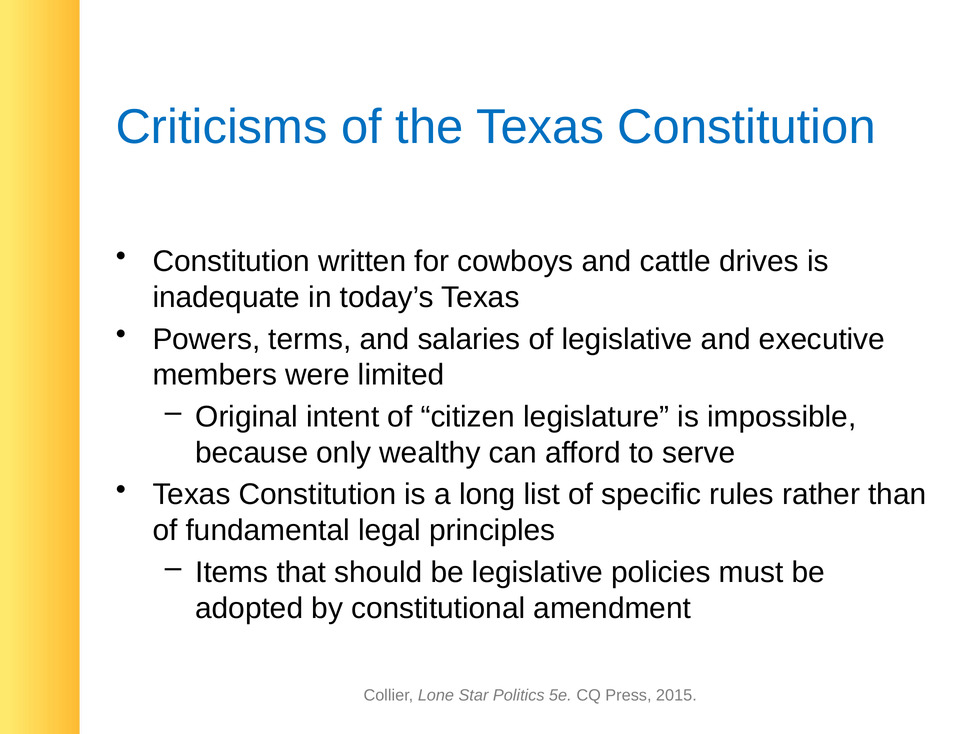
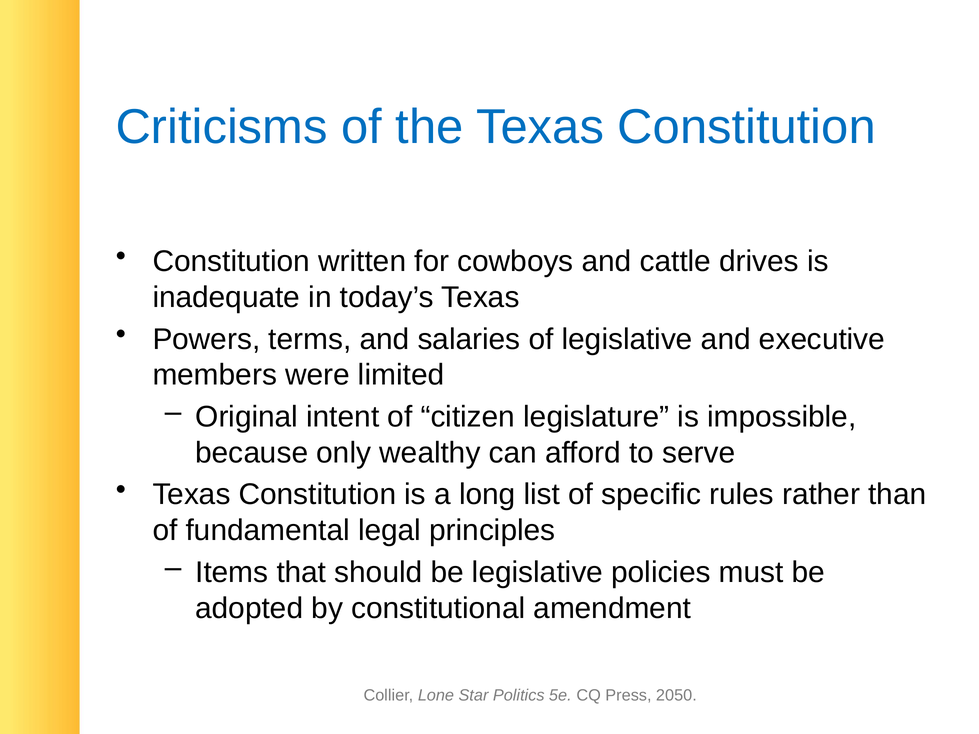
2015: 2015 -> 2050
